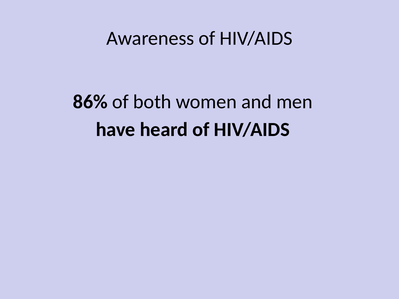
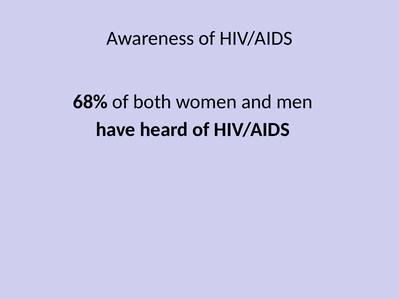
86%: 86% -> 68%
